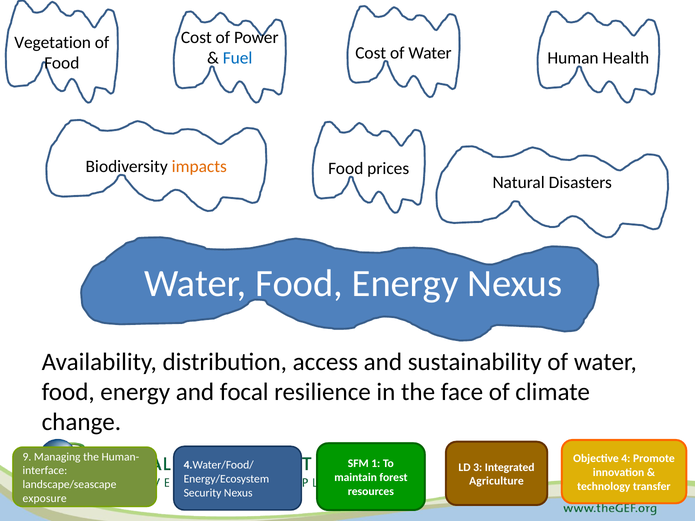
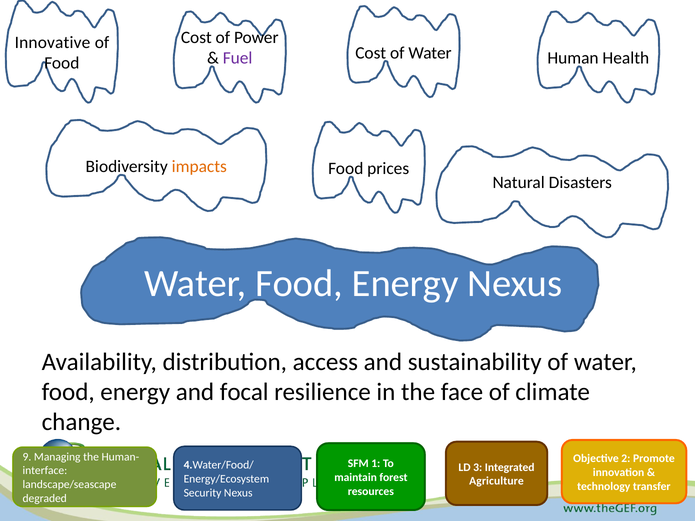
Vegetation: Vegetation -> Innovative
Fuel colour: blue -> purple
4: 4 -> 2
exposure: exposure -> degraded
